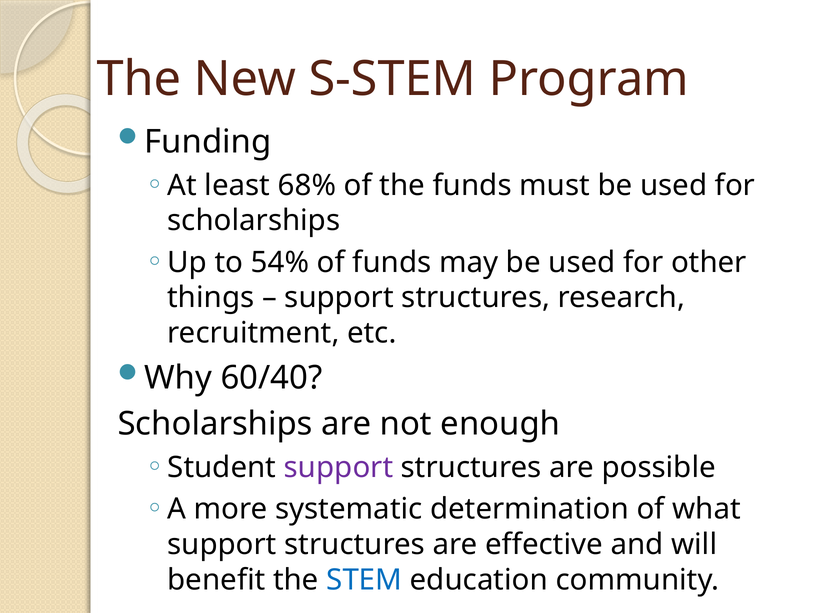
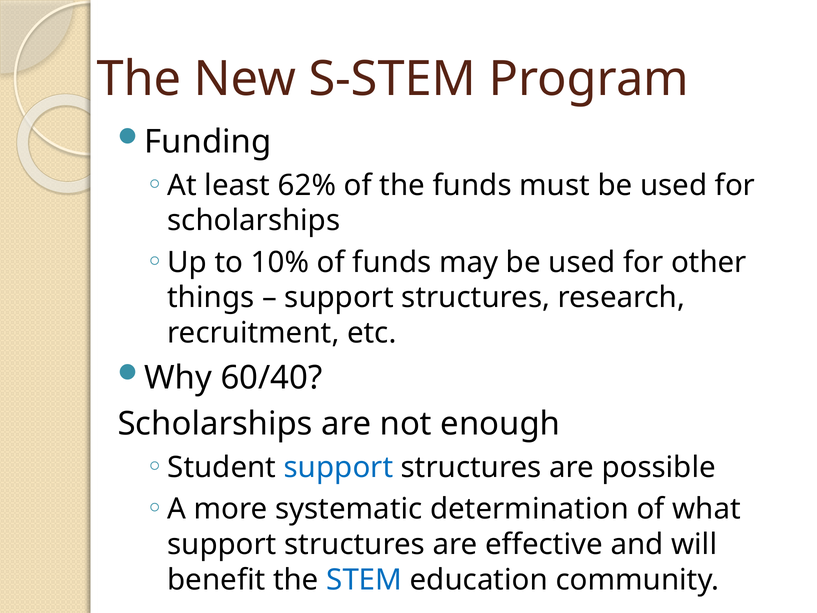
68%: 68% -> 62%
54%: 54% -> 10%
support at (339, 467) colour: purple -> blue
